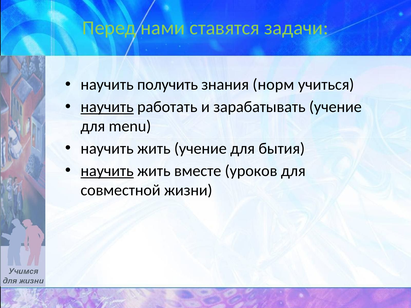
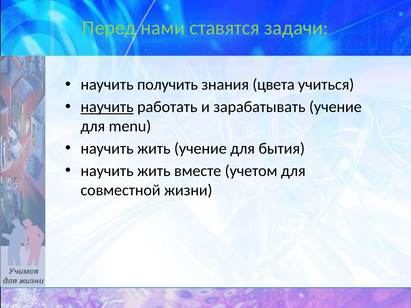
норм: норм -> цвета
научить at (107, 171) underline: present -> none
уроков: уроков -> учетом
